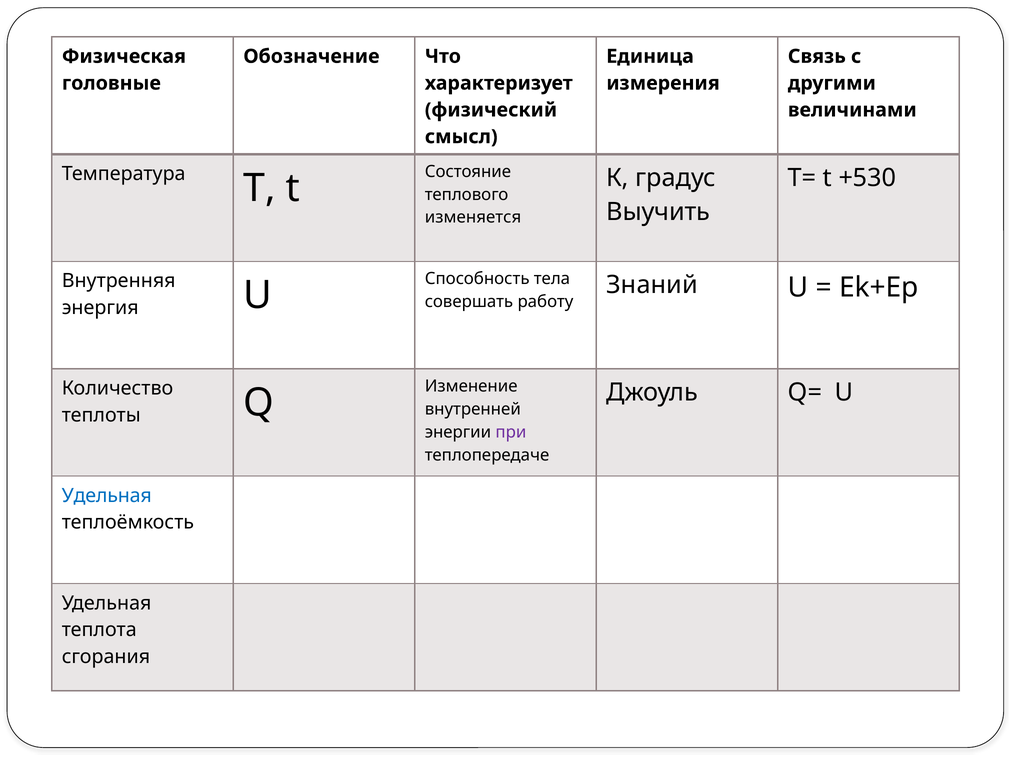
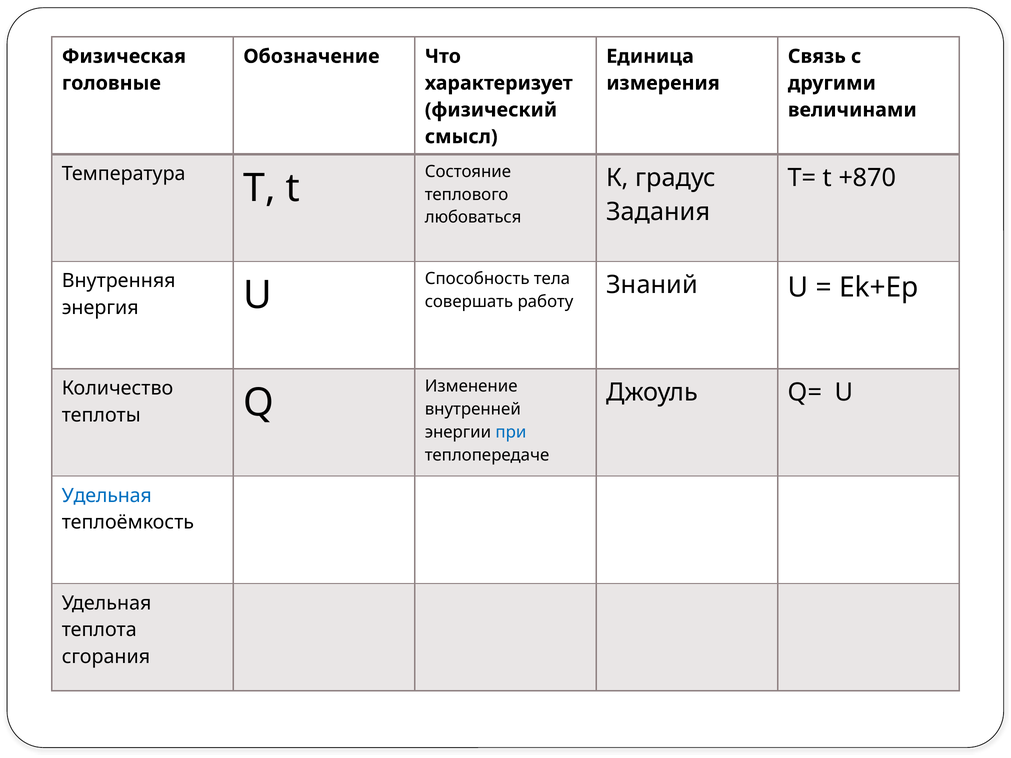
+530: +530 -> +870
Выучить: Выучить -> Задания
изменяется: изменяется -> любоваться
при colour: purple -> blue
